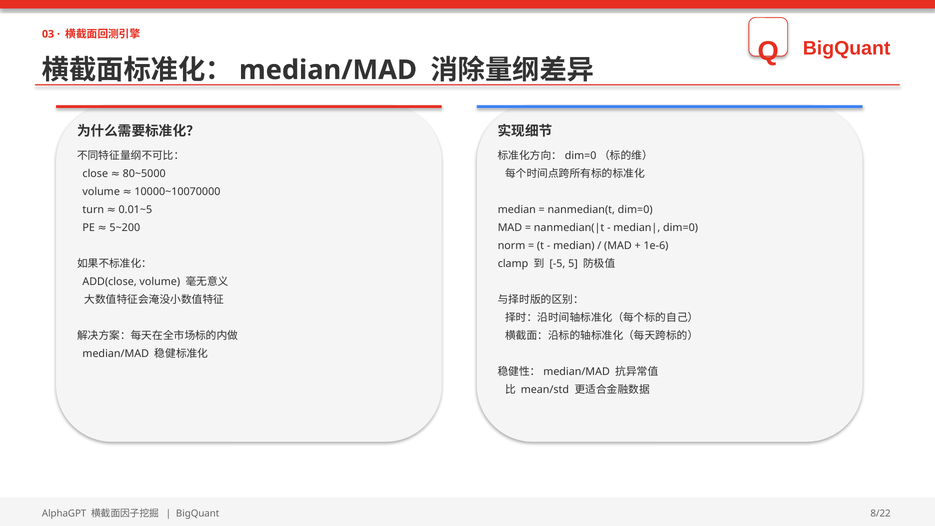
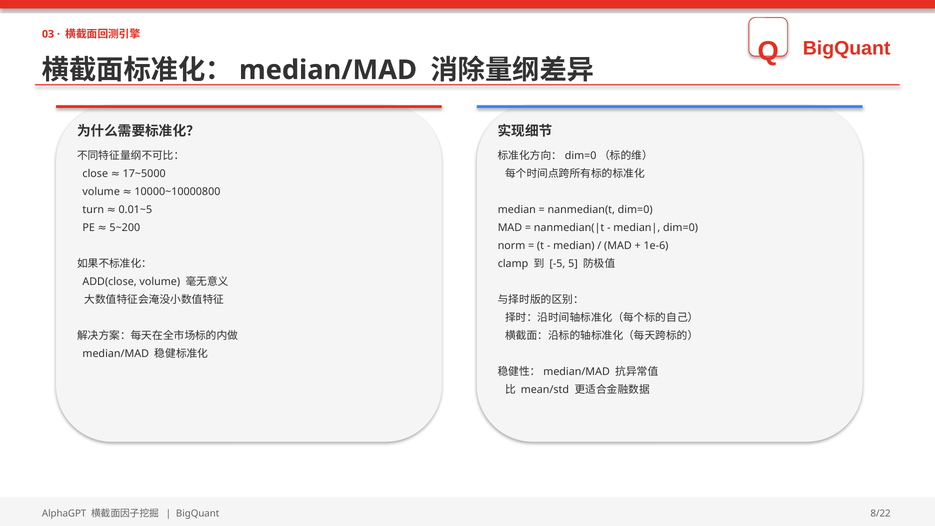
80~5000: 80~5000 -> 17~5000
10000~10070000: 10000~10070000 -> 10000~10000800
